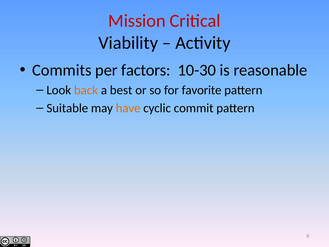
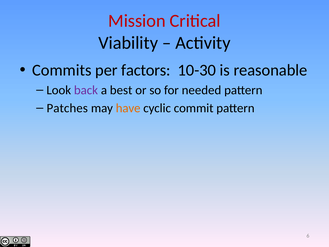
back colour: orange -> purple
favorite: favorite -> needed
Suitable: Suitable -> Patches
